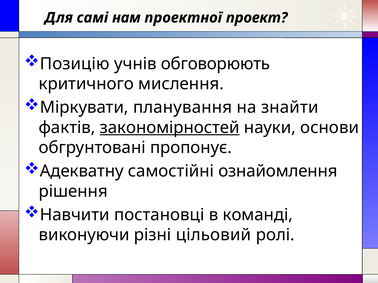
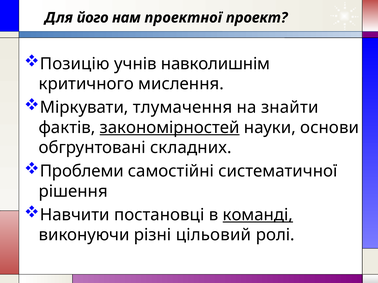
самі: самі -> його
обговорюють: обговорюють -> навколишнім
планування: планування -> тлумачення
пропонує: пропонує -> складних
Адекватну: Адекватну -> Проблеми
ознайомлення: ознайомлення -> систематичної
команді underline: none -> present
